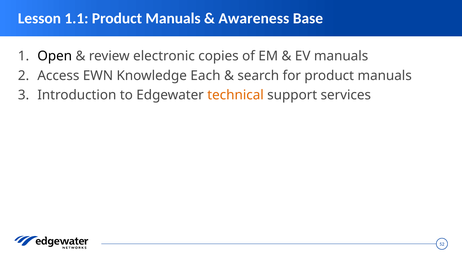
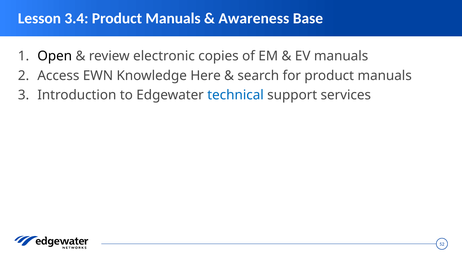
1.1: 1.1 -> 3.4
Each: Each -> Here
technical colour: orange -> blue
